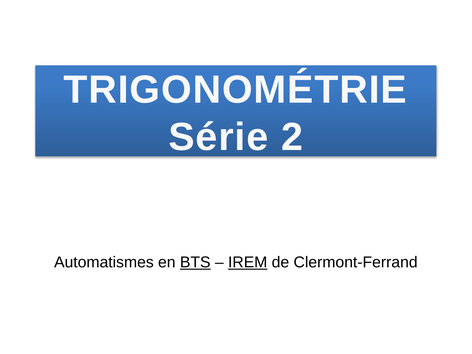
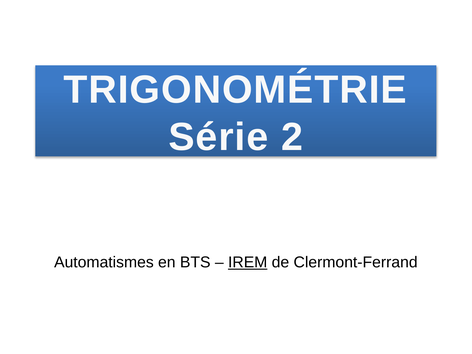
BTS underline: present -> none
